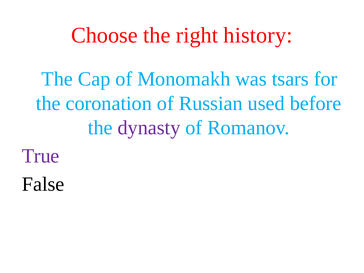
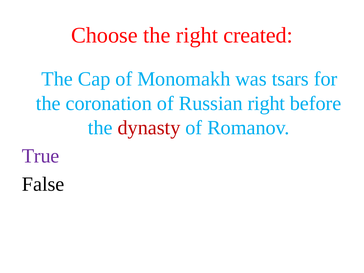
history: history -> created
Russian used: used -> right
dynasty colour: purple -> red
